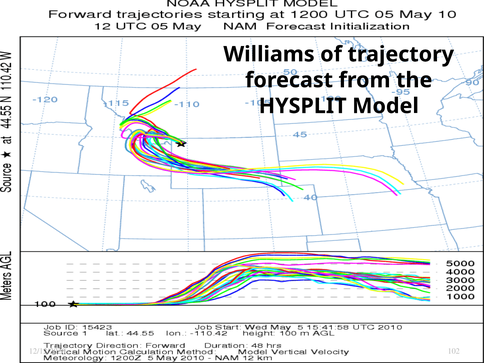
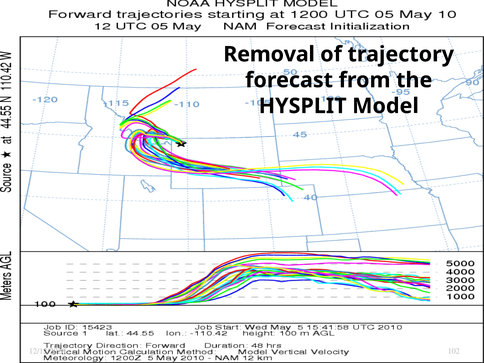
Williams: Williams -> Removal
